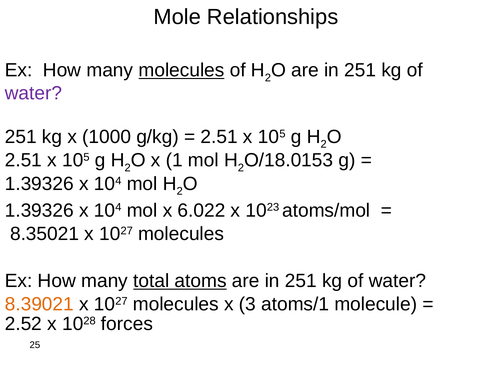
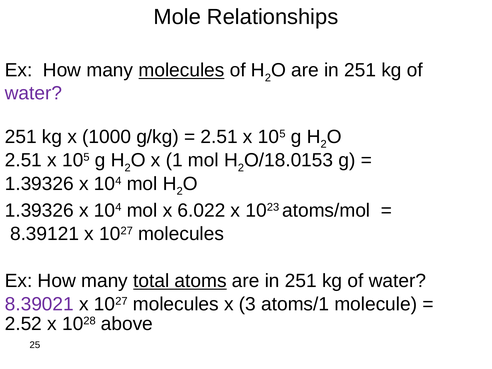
8.35021: 8.35021 -> 8.39121
8.39021 colour: orange -> purple
forces: forces -> above
